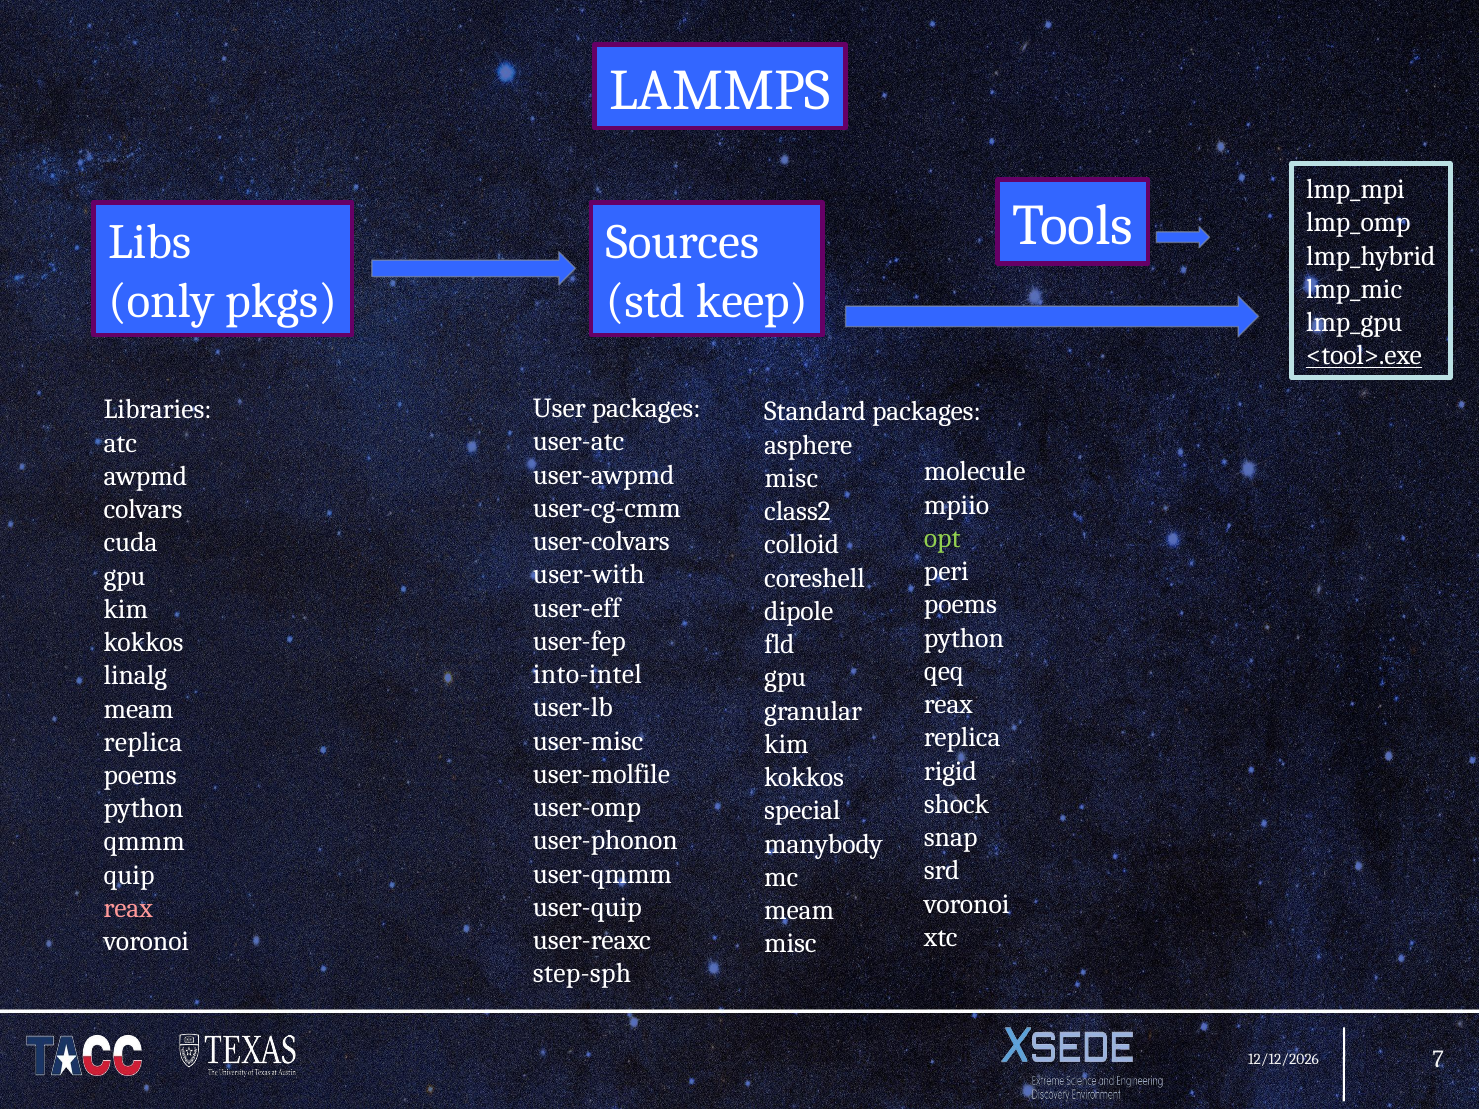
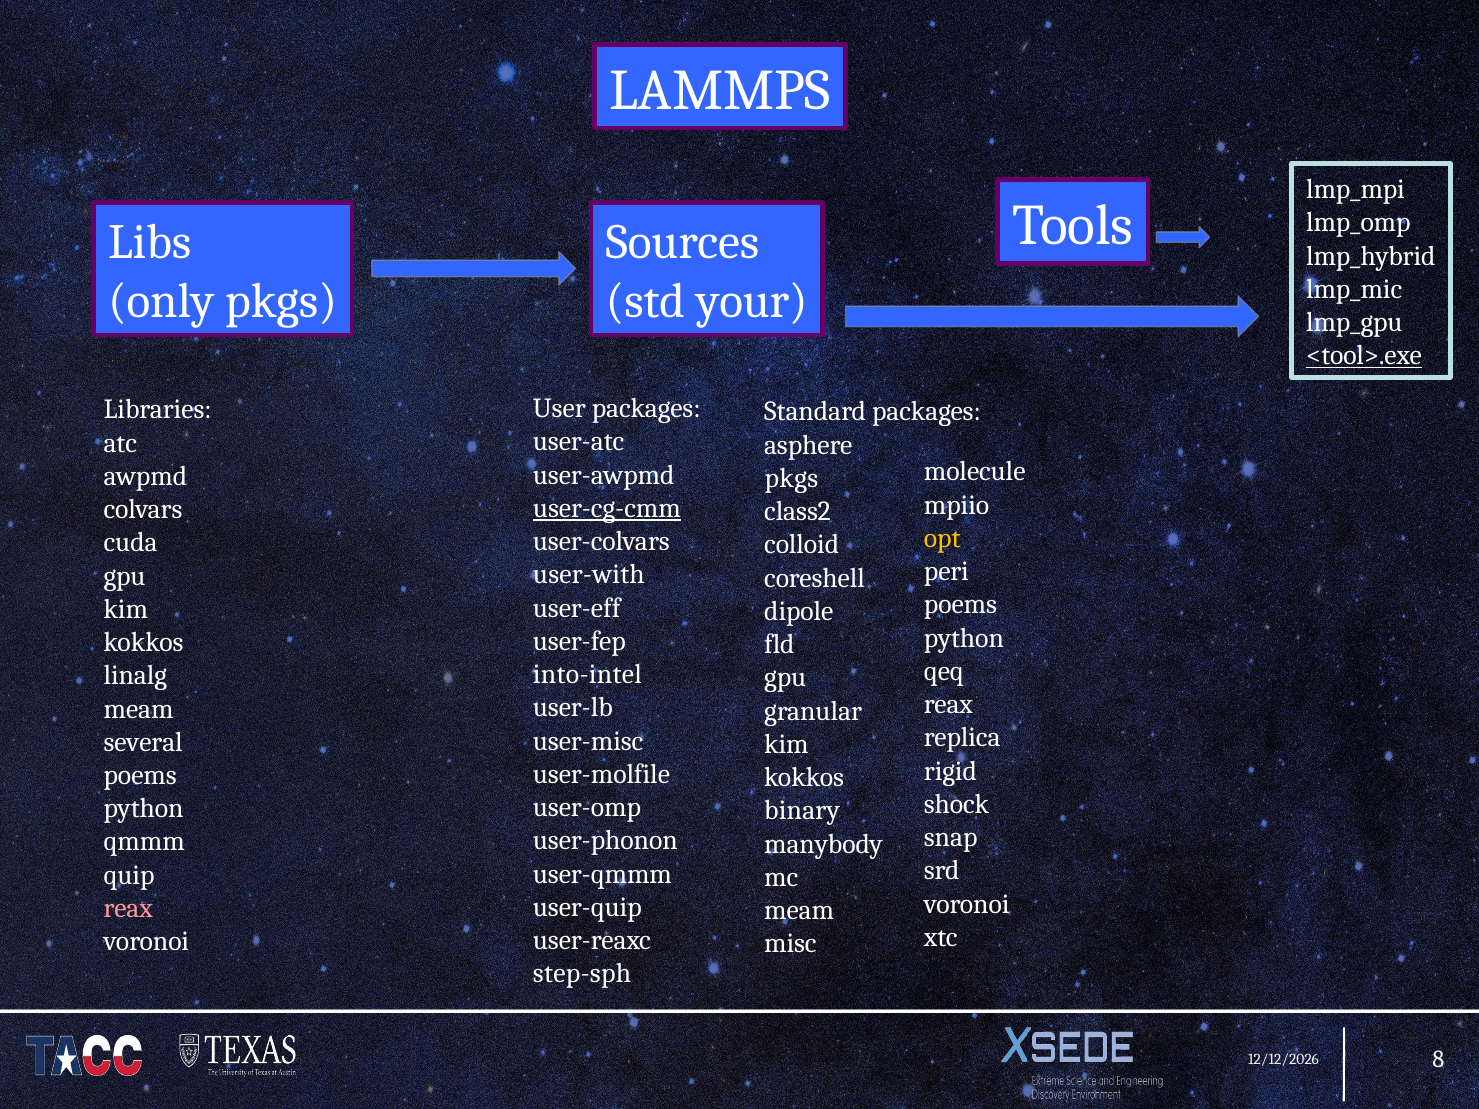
keep: keep -> your
misc at (791, 478): misc -> pkgs
user-cg-cmm underline: none -> present
opt colour: light green -> yellow
replica at (143, 742): replica -> several
special: special -> binary
7: 7 -> 8
